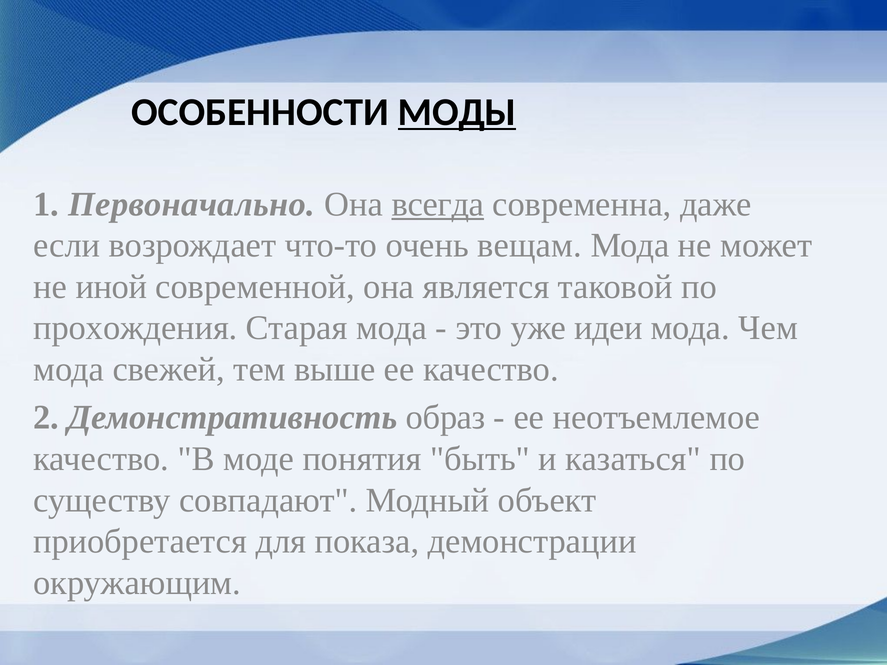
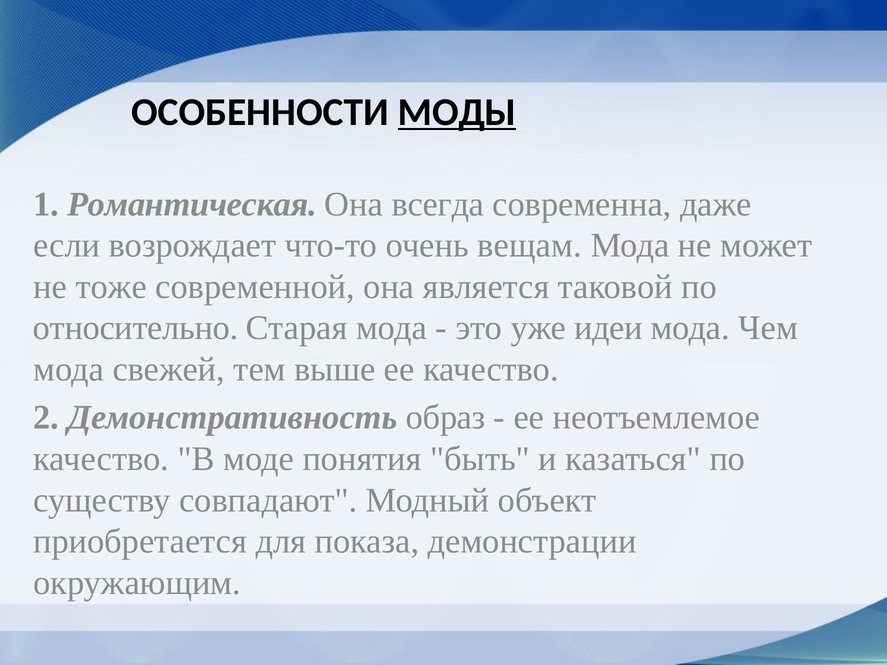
Первоначально: Первоначально -> Романтическая
всегда underline: present -> none
иной: иной -> тоже
прохождения: прохождения -> относительно
